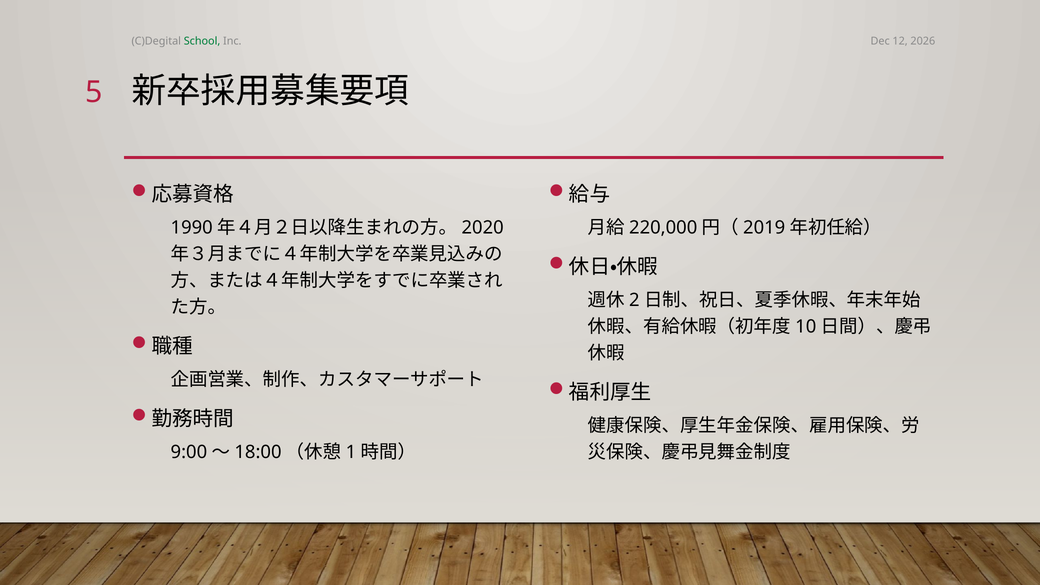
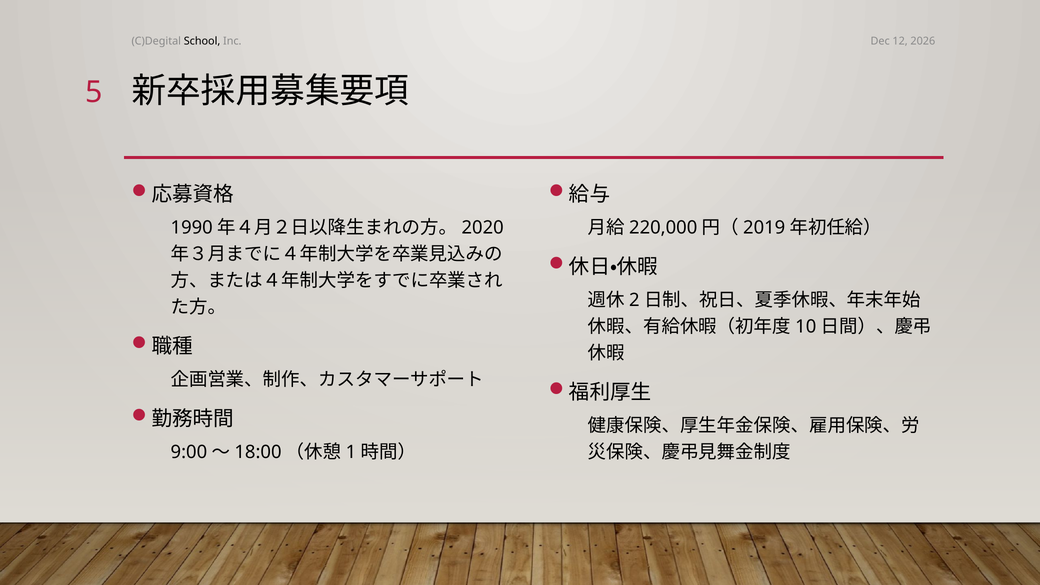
School colour: green -> black
